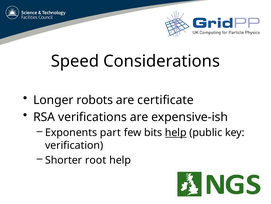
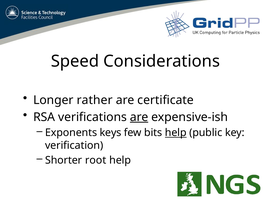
robots: robots -> rather
are at (139, 117) underline: none -> present
part: part -> keys
